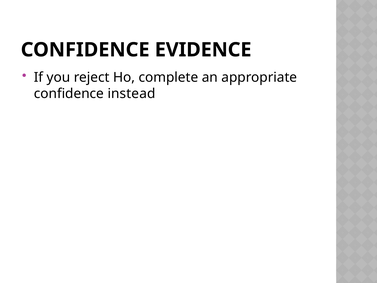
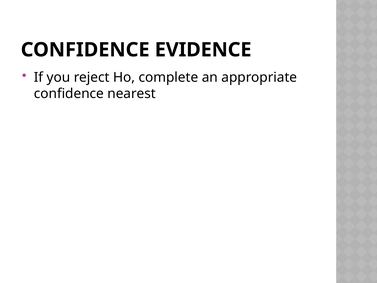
instead: instead -> nearest
